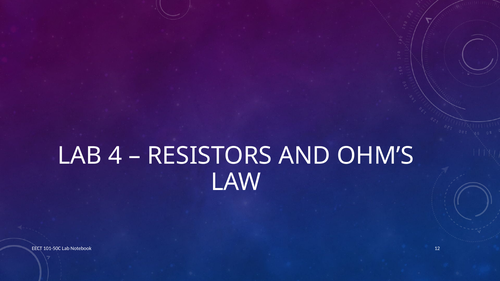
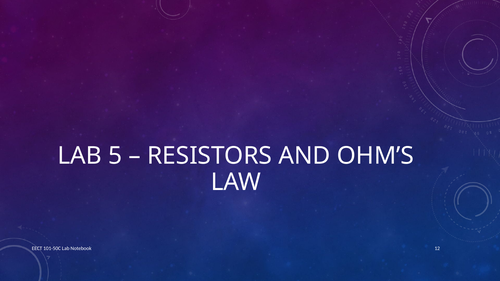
4: 4 -> 5
